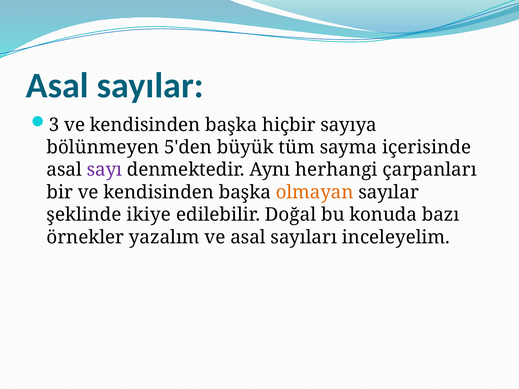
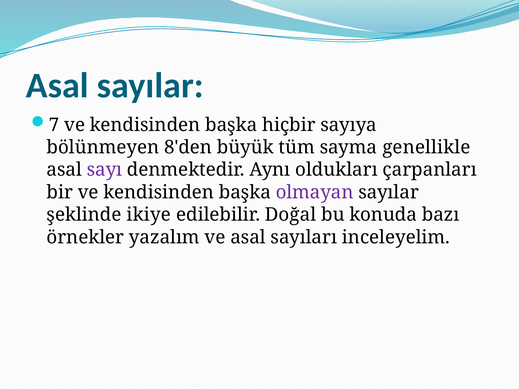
3: 3 -> 7
5'den: 5'den -> 8'den
içerisinde: içerisinde -> genellikle
herhangi: herhangi -> oldukları
olmayan colour: orange -> purple
